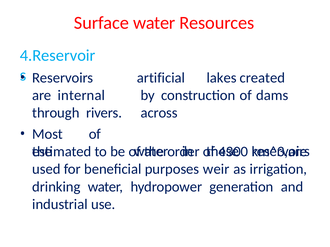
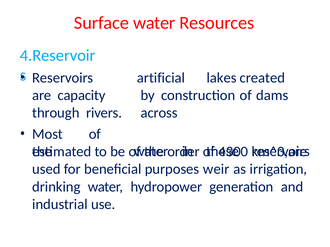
internal: internal -> capacity
